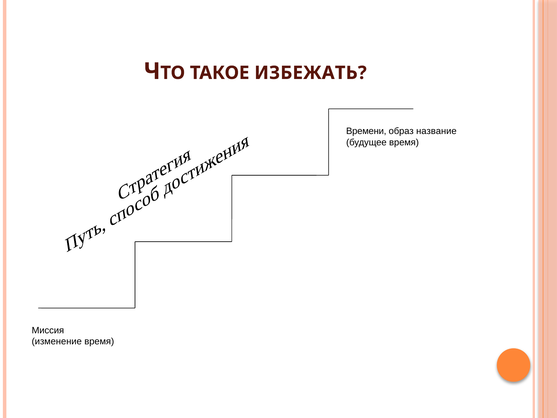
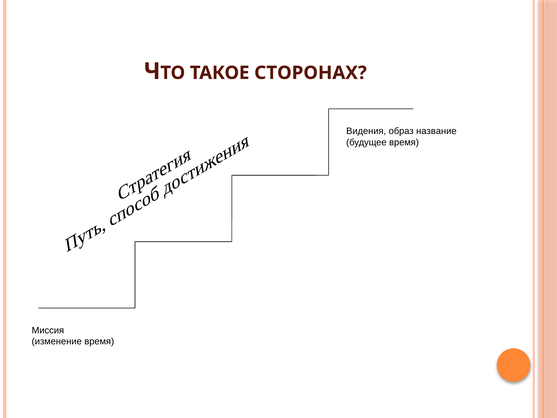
ИЗБЕЖАТЬ: ИЗБЕЖАТЬ -> СТОРОНАХ
Времени: Времени -> Видения
